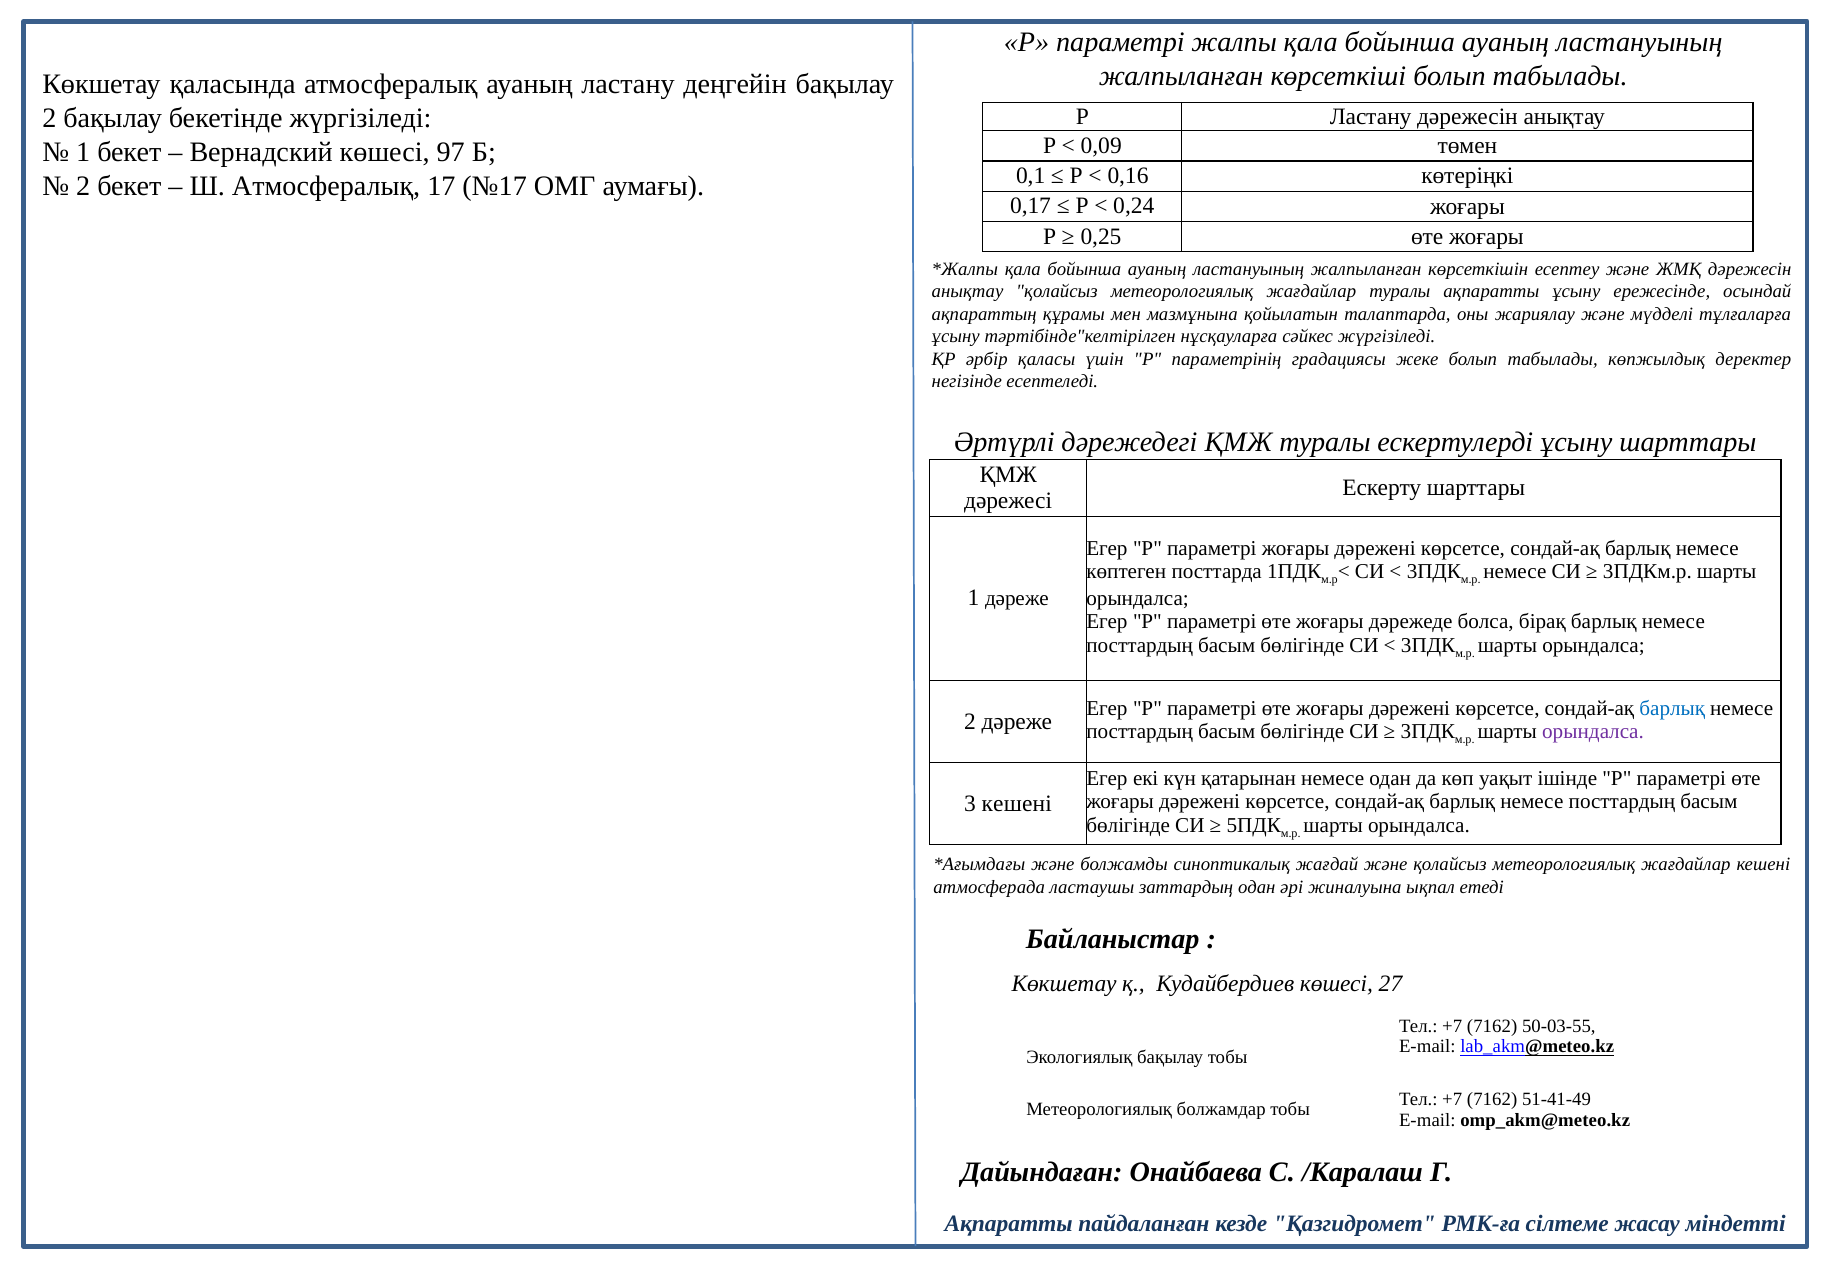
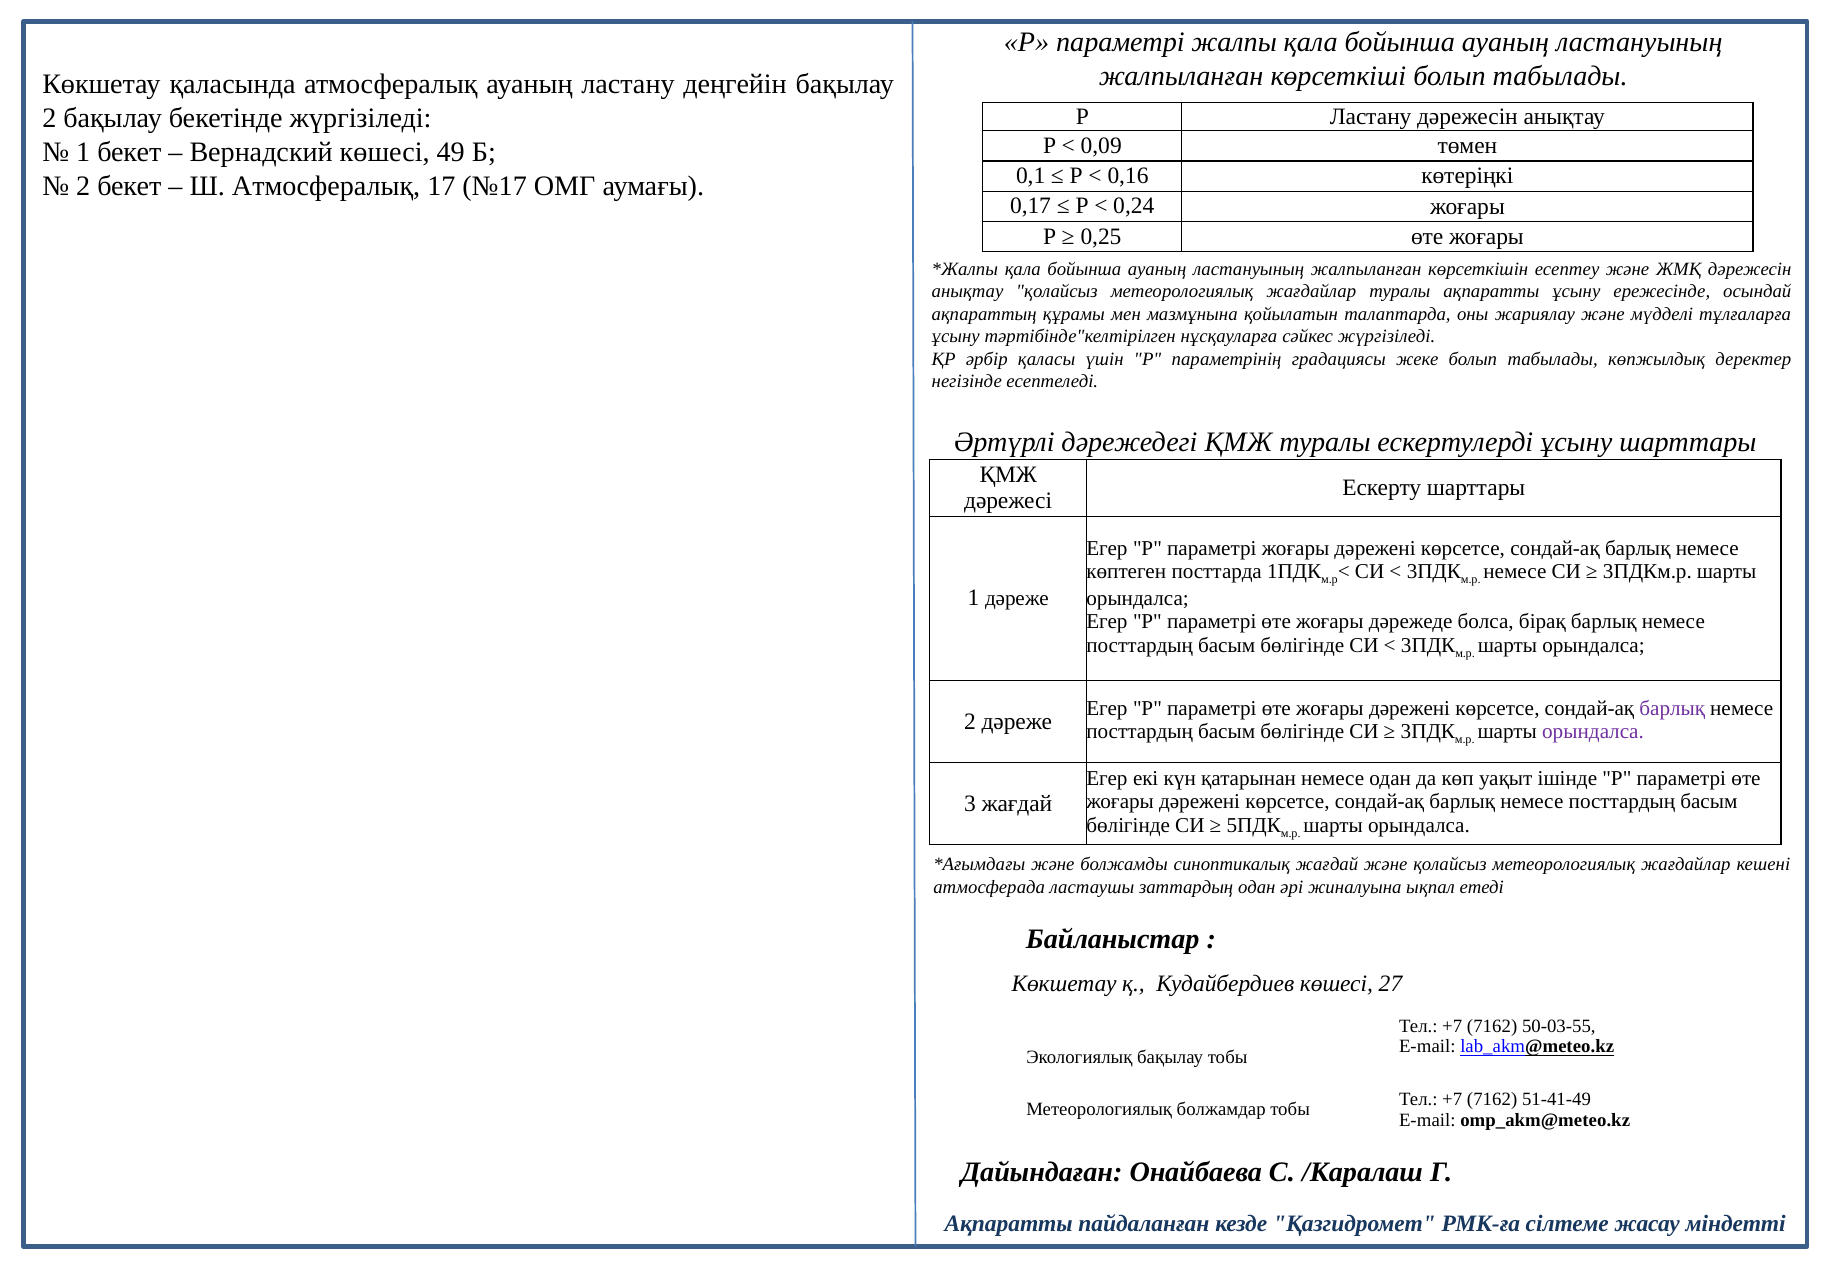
97: 97 -> 49
барлық at (1672, 708) colour: blue -> purple
3 кешені: кешені -> жағдай
